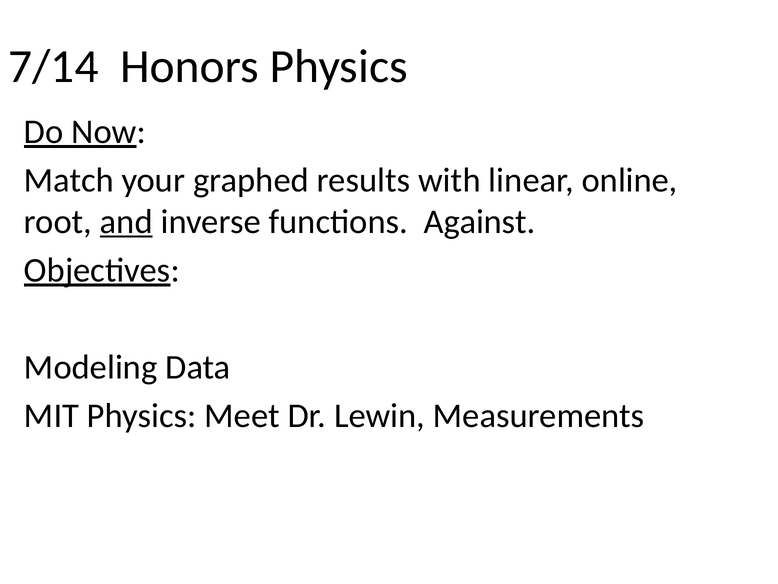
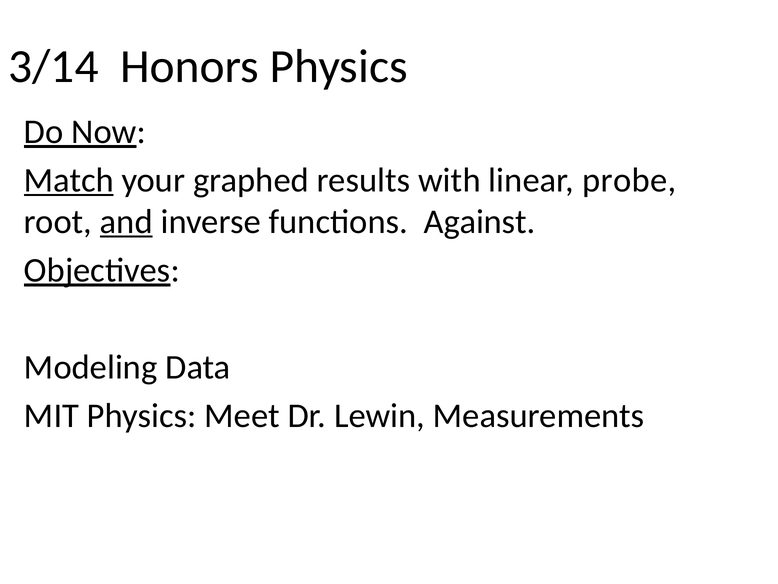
7/14: 7/14 -> 3/14
Match underline: none -> present
online: online -> probe
